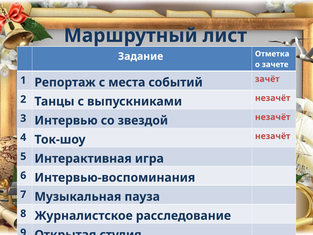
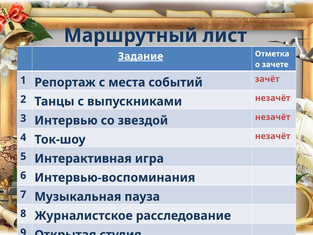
Задание underline: none -> present
